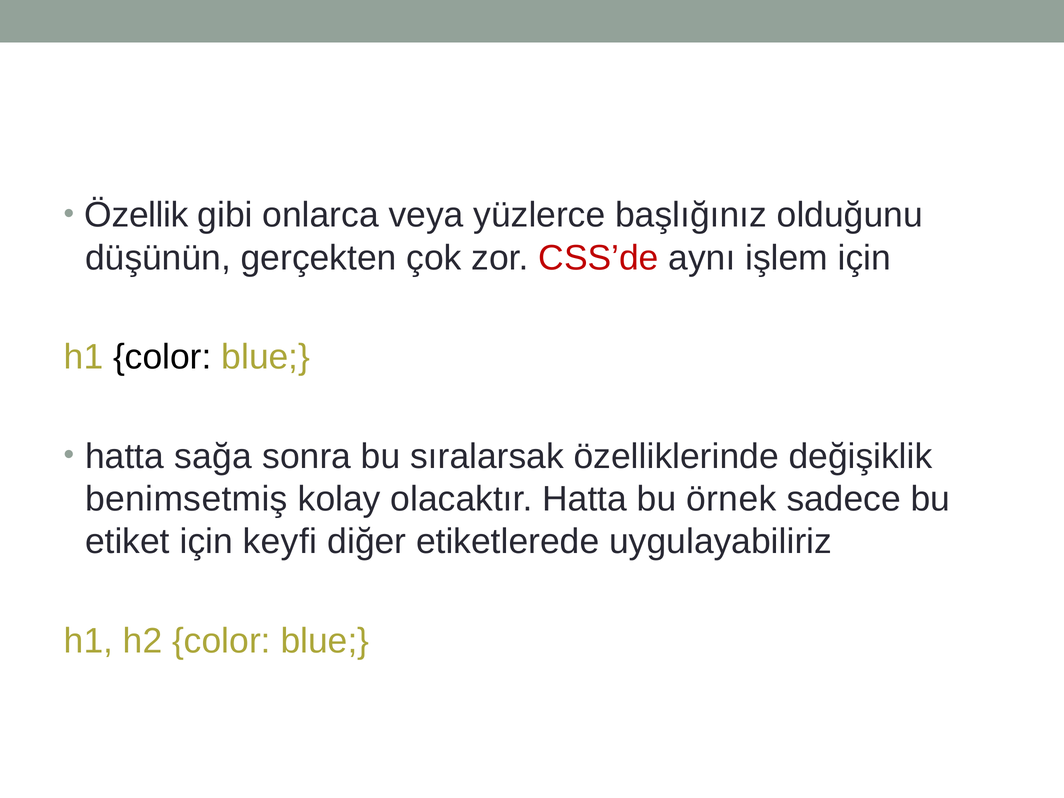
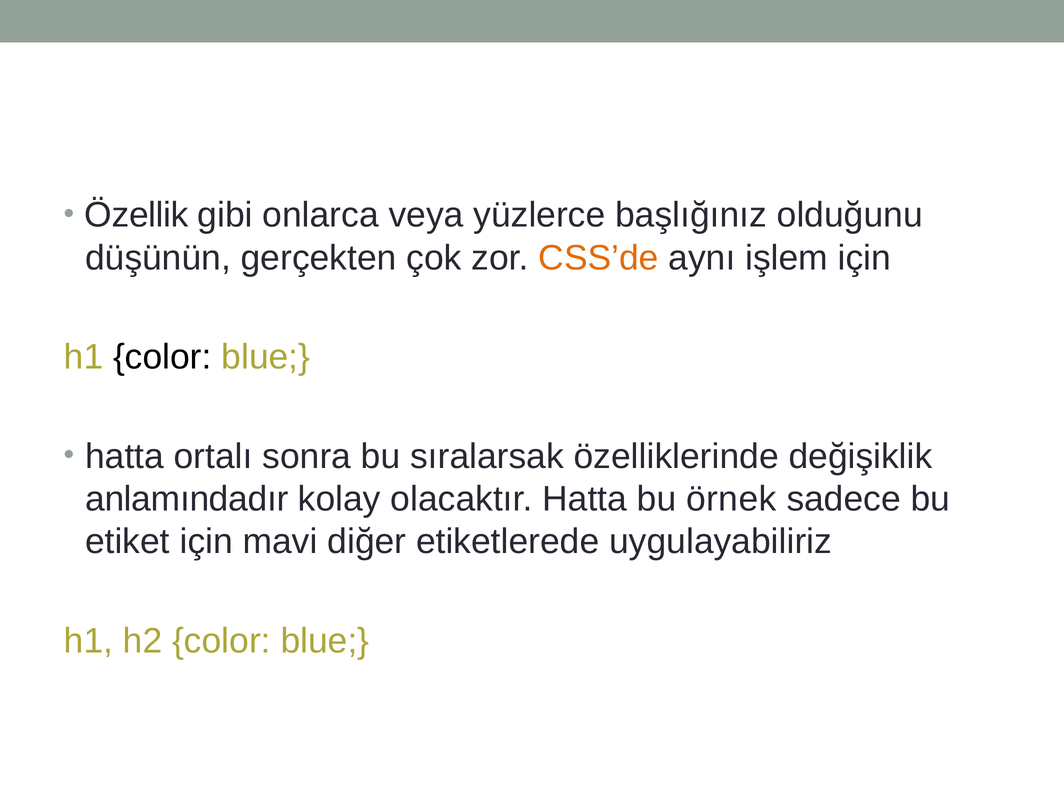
CSS’de colour: red -> orange
sağa: sağa -> ortalı
benimsetmiş: benimsetmiş -> anlamındadır
keyfi: keyfi -> mavi
